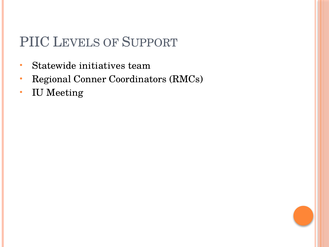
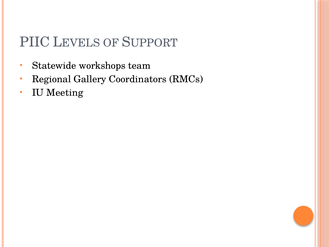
initiatives: initiatives -> workshops
Conner: Conner -> Gallery
